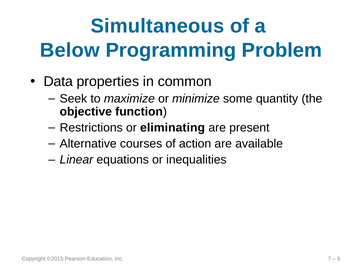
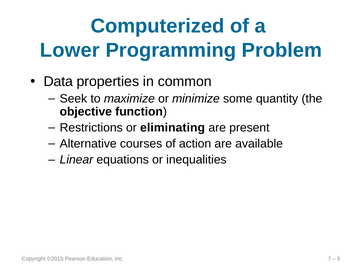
Simultaneous: Simultaneous -> Computerized
Below: Below -> Lower
